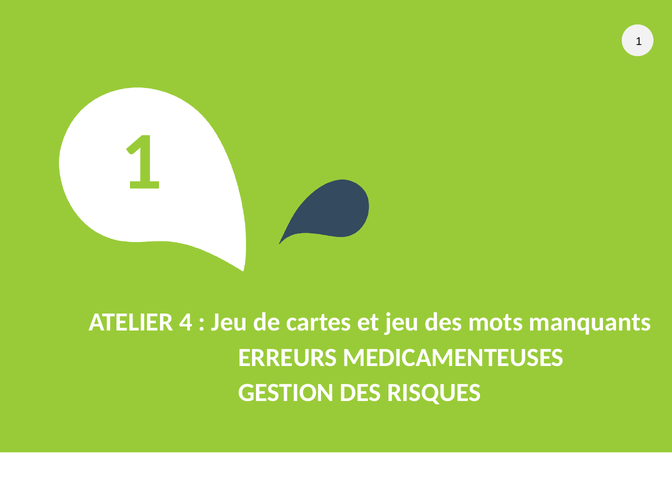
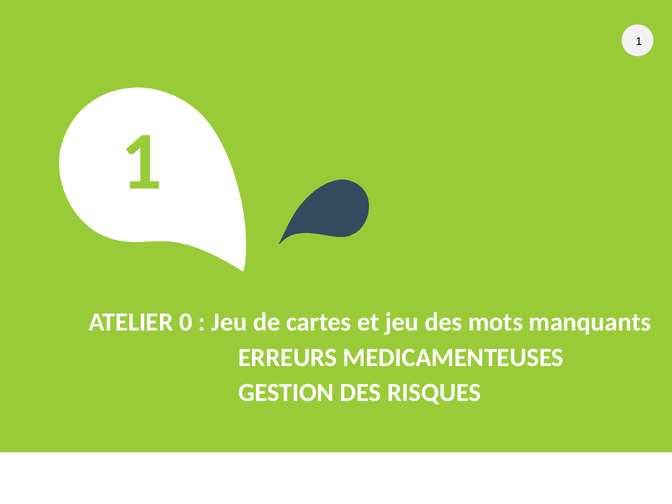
4: 4 -> 0
